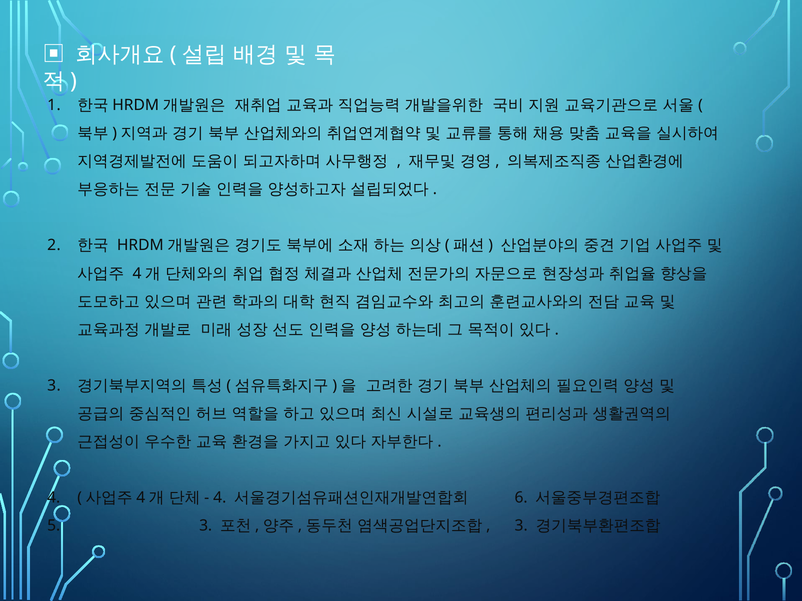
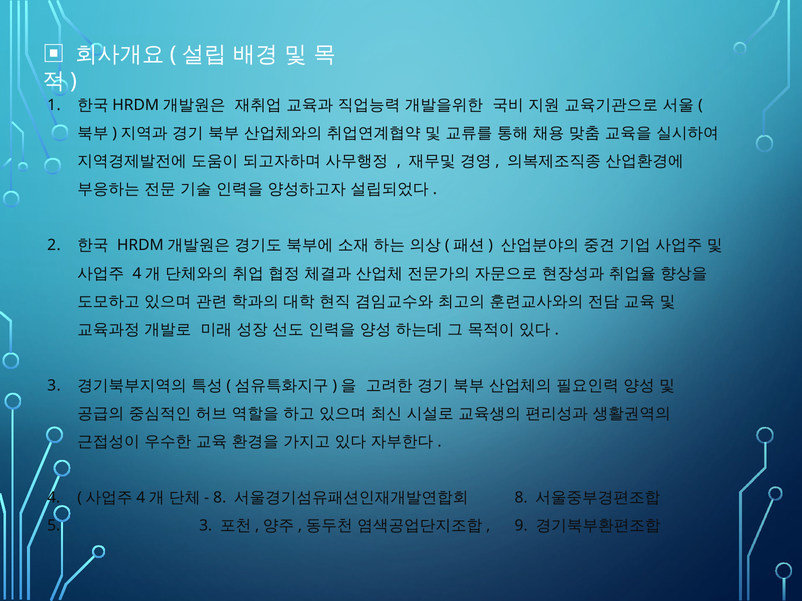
4 at (220, 498): 4 -> 8
6 at (521, 498): 6 -> 8
3 at (521, 526): 3 -> 9
